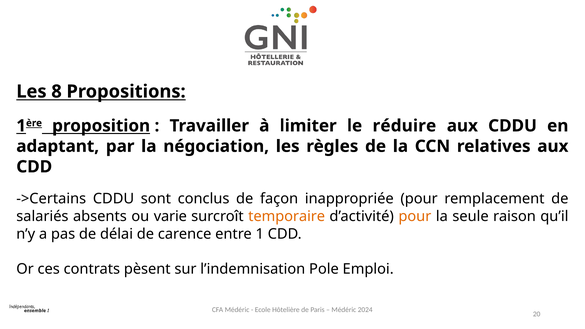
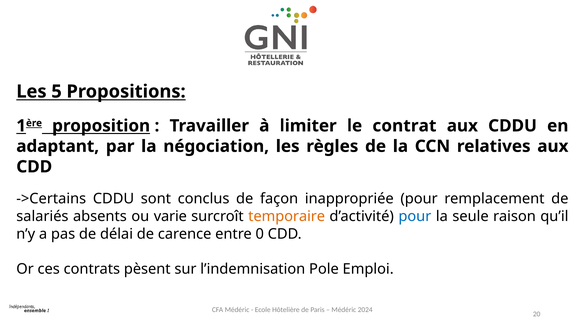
8: 8 -> 5
réduire: réduire -> contrat
pour at (415, 216) colour: orange -> blue
entre 1: 1 -> 0
